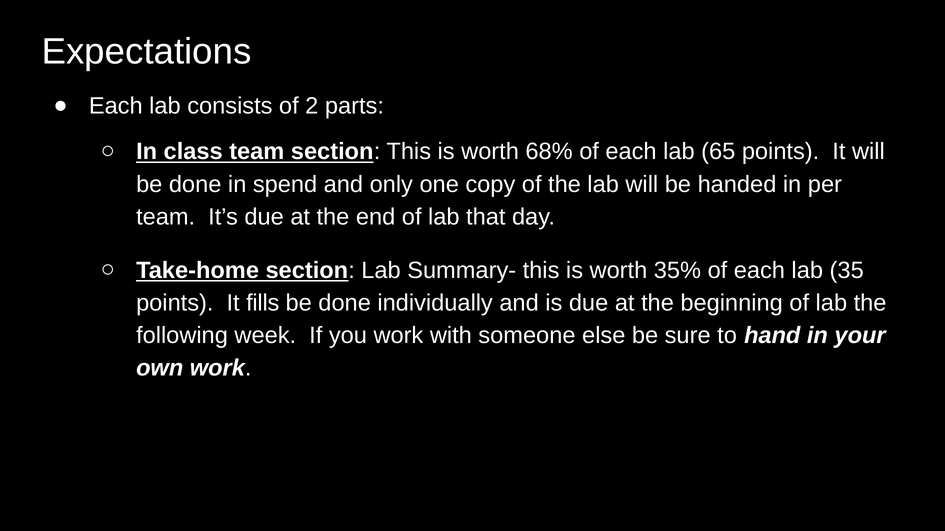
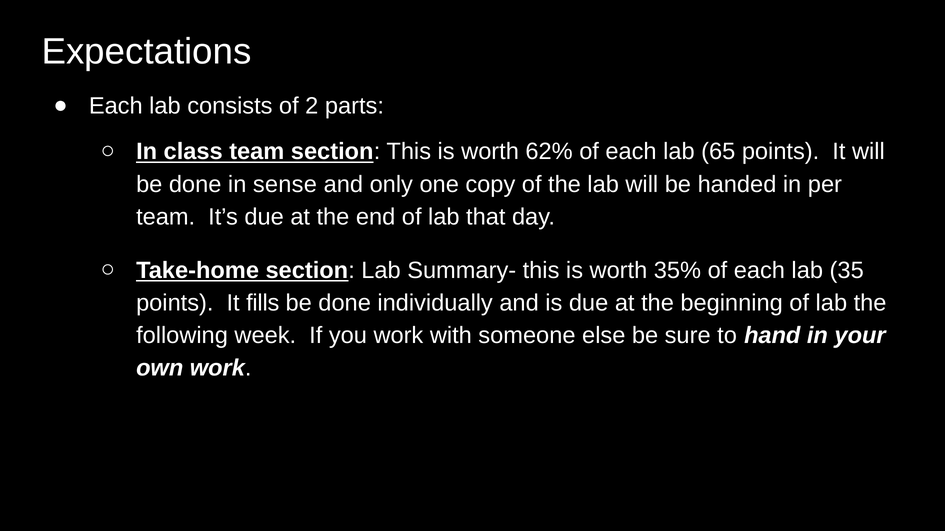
68%: 68% -> 62%
spend: spend -> sense
